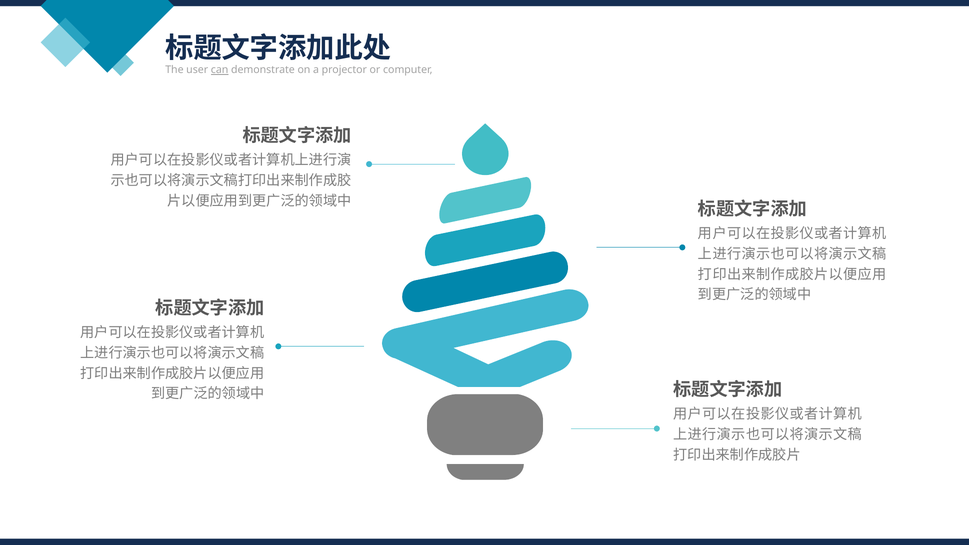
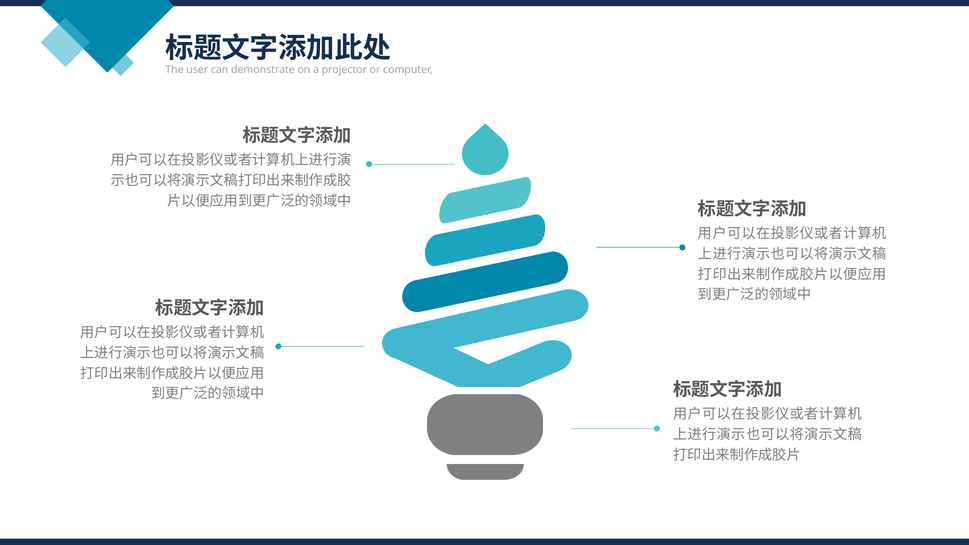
can underline: present -> none
